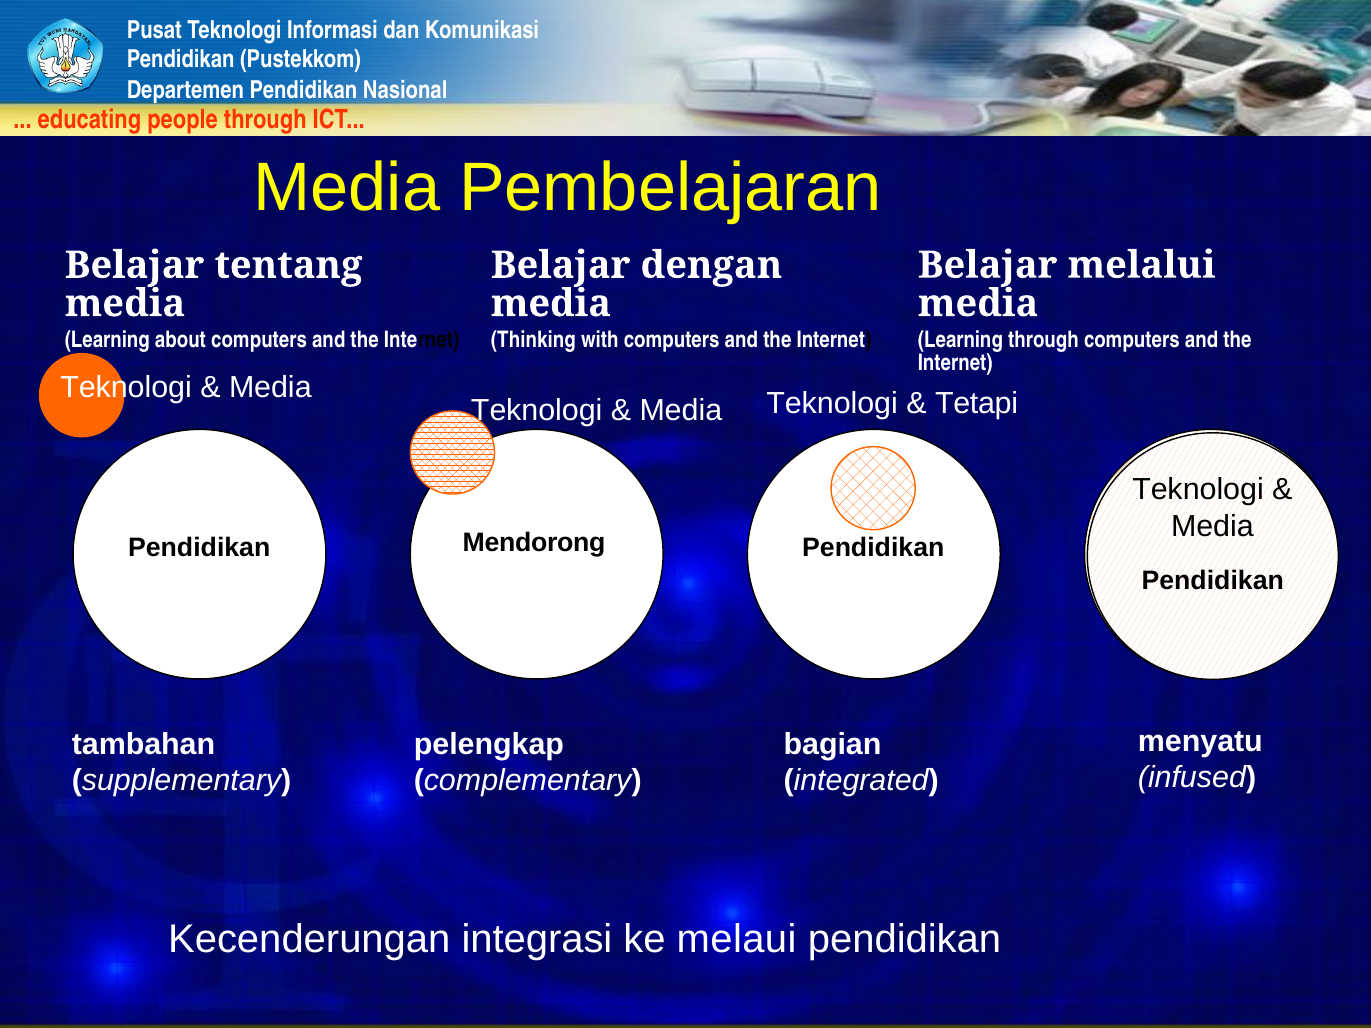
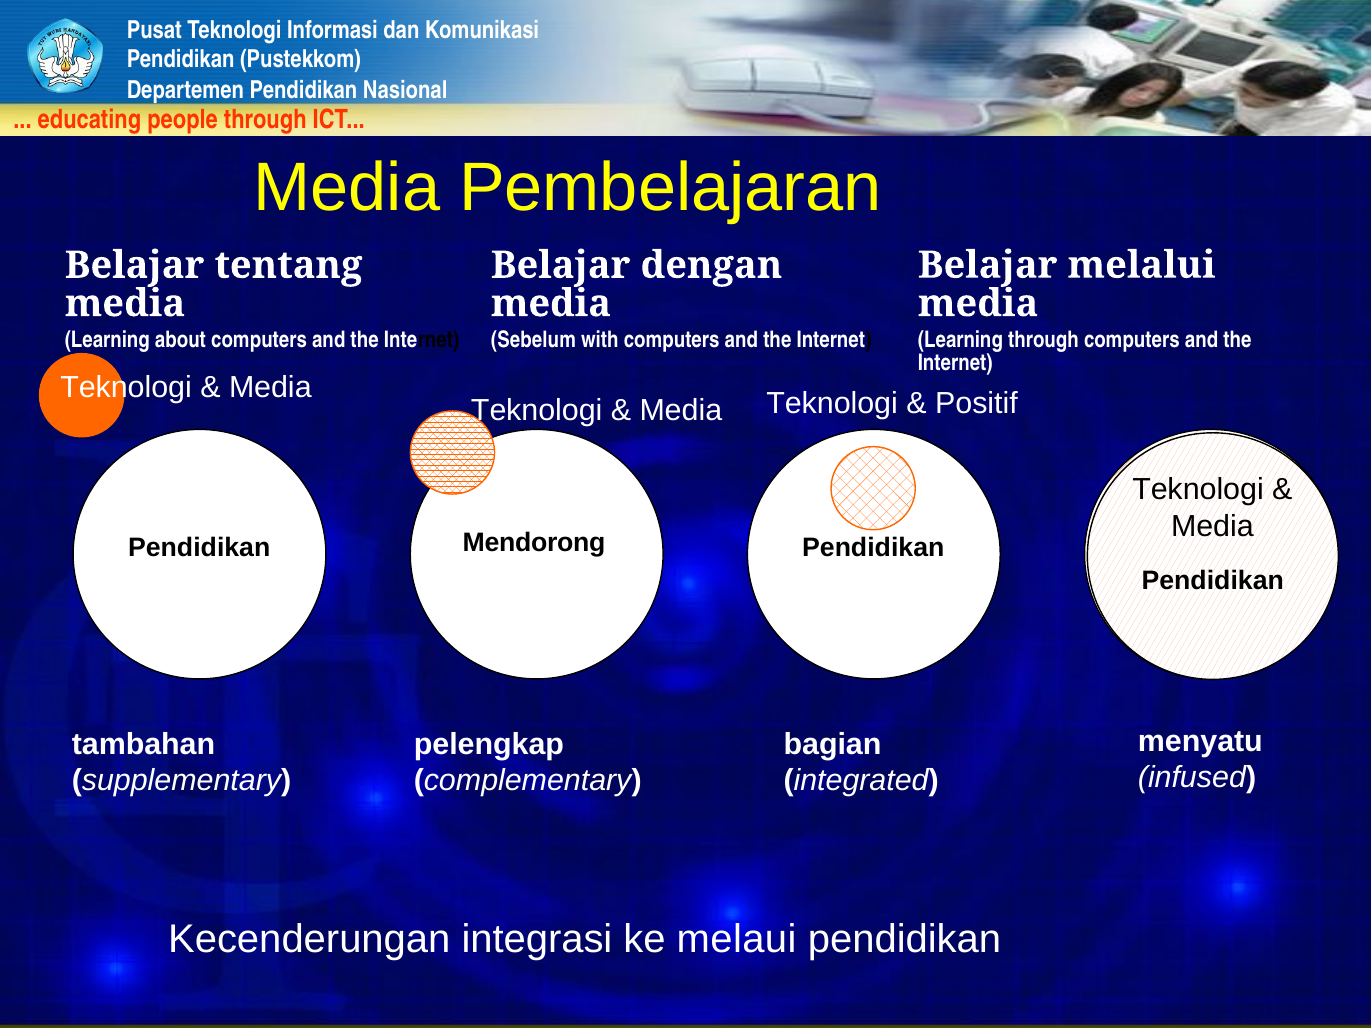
Thinking: Thinking -> Sebelum
Tetapi: Tetapi -> Positif
